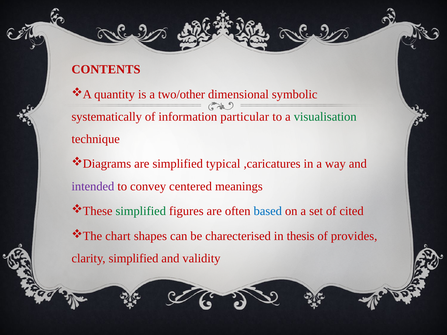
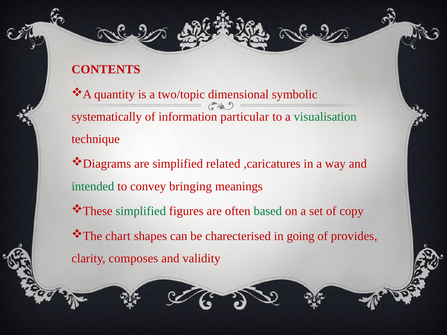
two/other: two/other -> two/topic
typical: typical -> related
intended colour: purple -> green
centered: centered -> bringing
based colour: blue -> green
cited: cited -> copy
thesis: thesis -> going
clarity simplified: simplified -> composes
